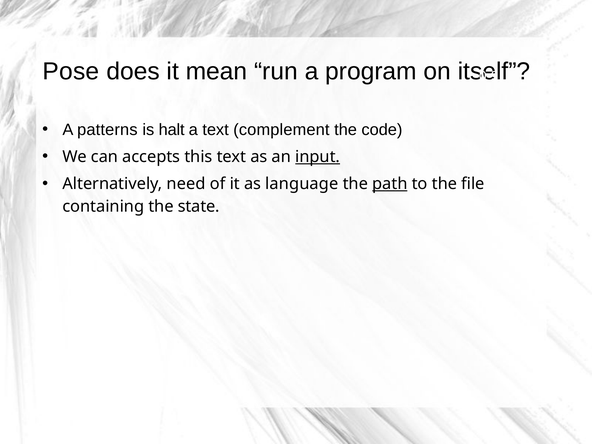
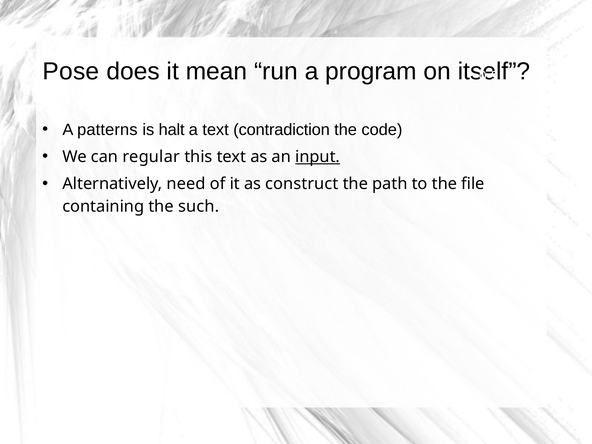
complement: complement -> contradiction
accepts: accepts -> regular
language: language -> construct
path underline: present -> none
state: state -> such
